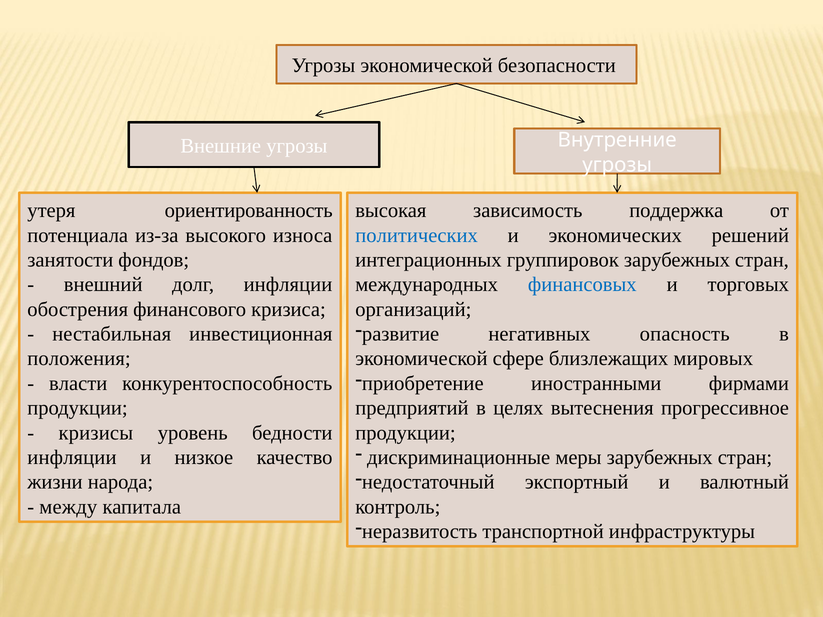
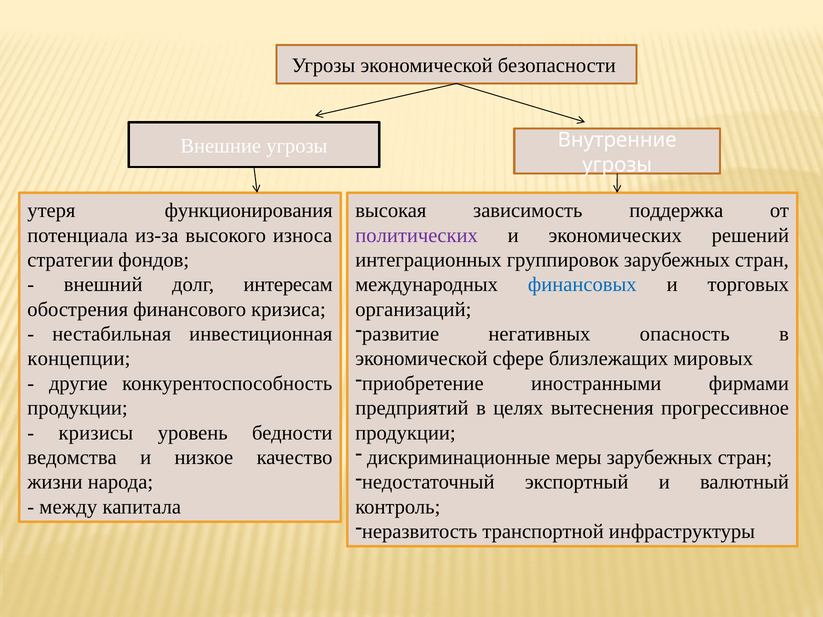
ориентированность: ориентированность -> функционирования
политических colour: blue -> purple
занятости: занятости -> стратегии
долг инфляции: инфляции -> интересам
положения: положения -> концепции
власти: власти -> другие
инфляции at (72, 458): инфляции -> ведомства
